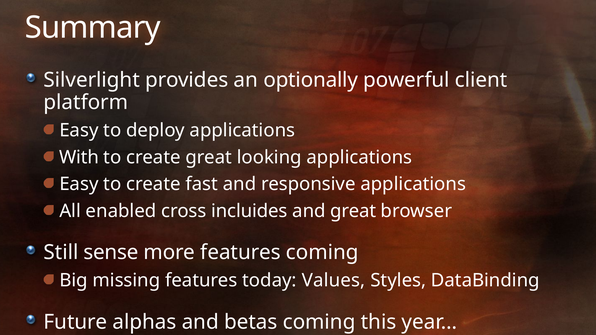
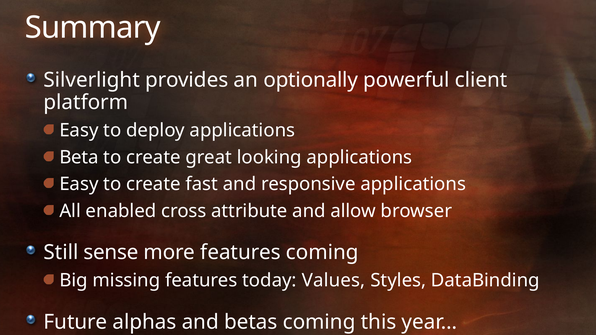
With: With -> Beta
incluides: incluides -> attribute
and great: great -> allow
